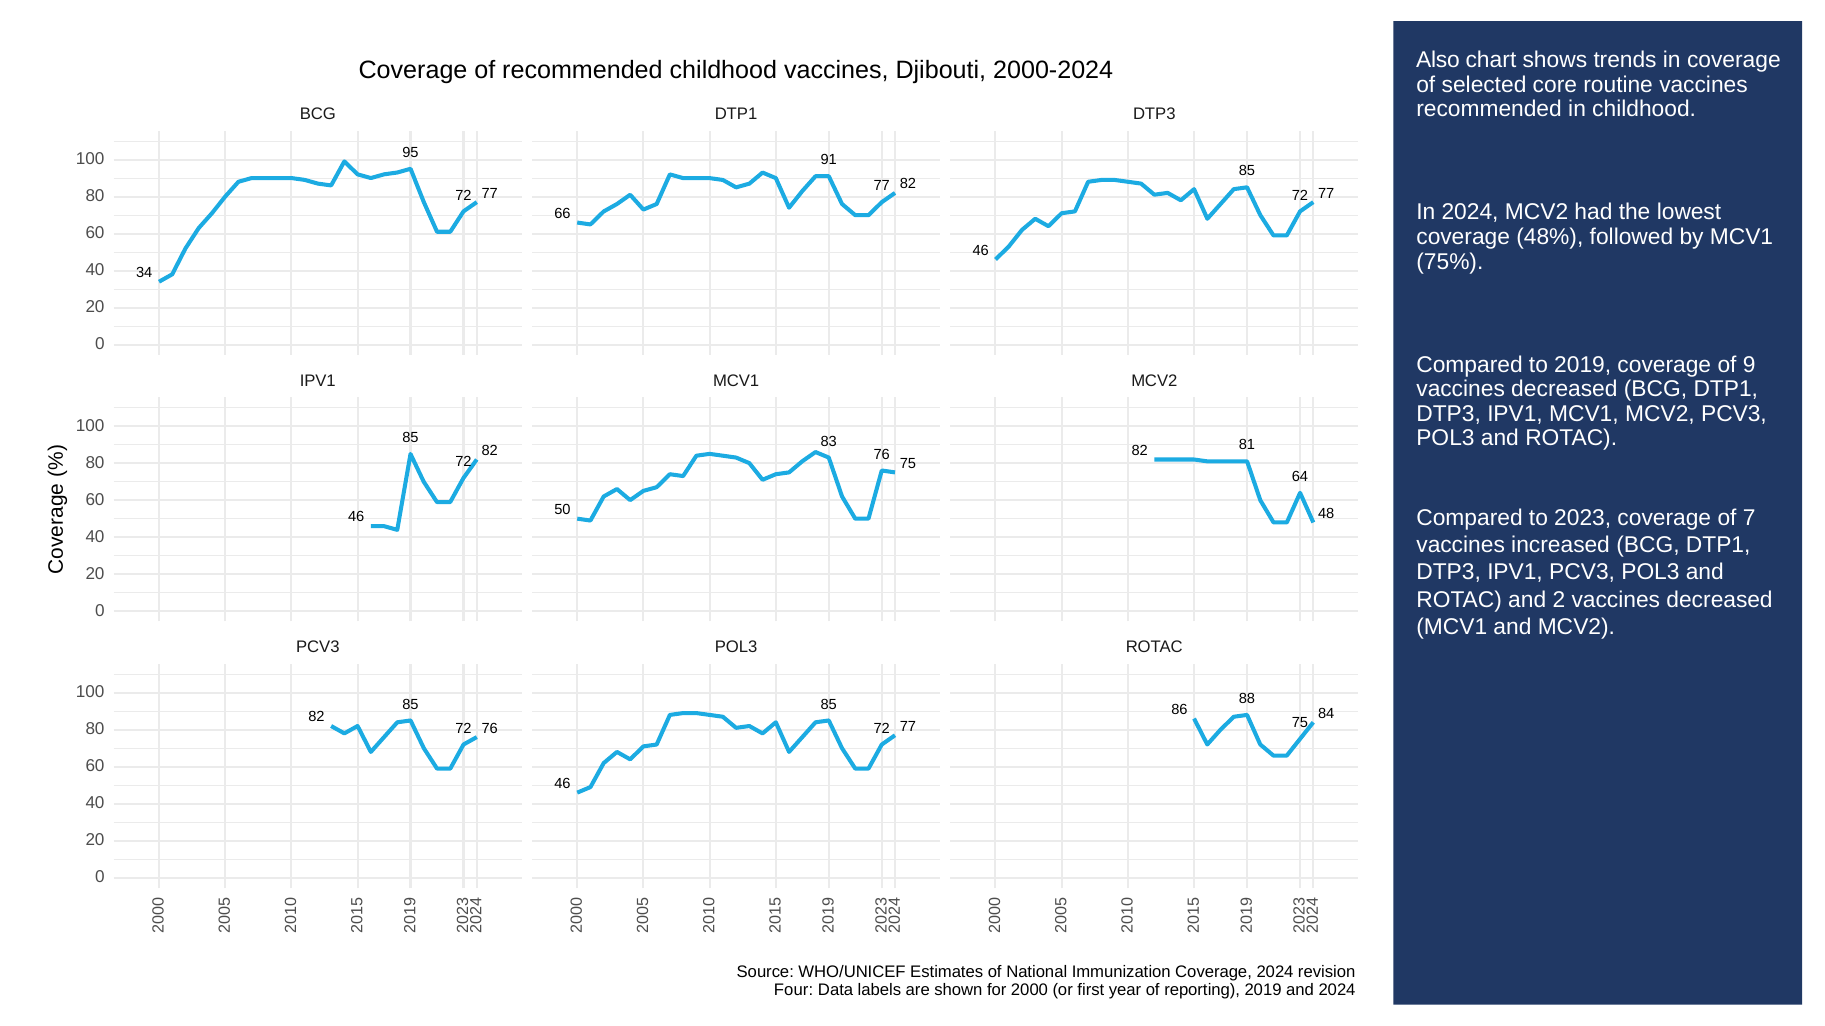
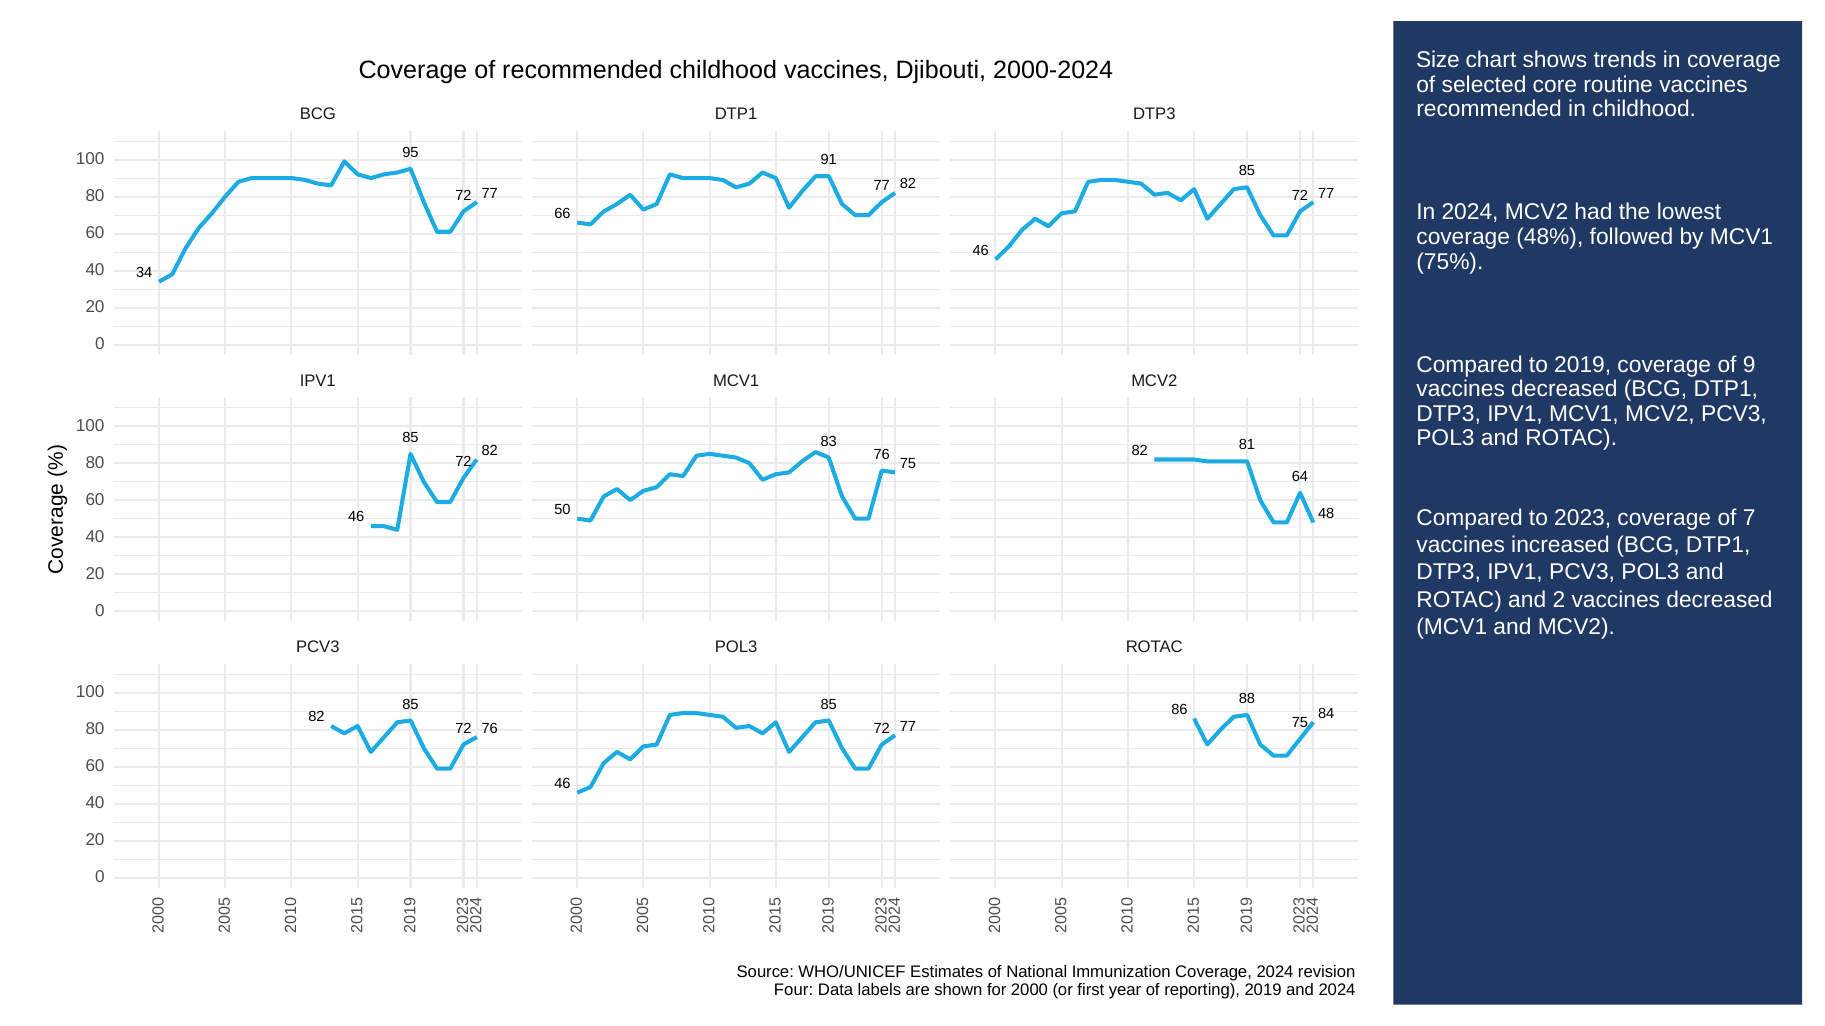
Also: Also -> Size
